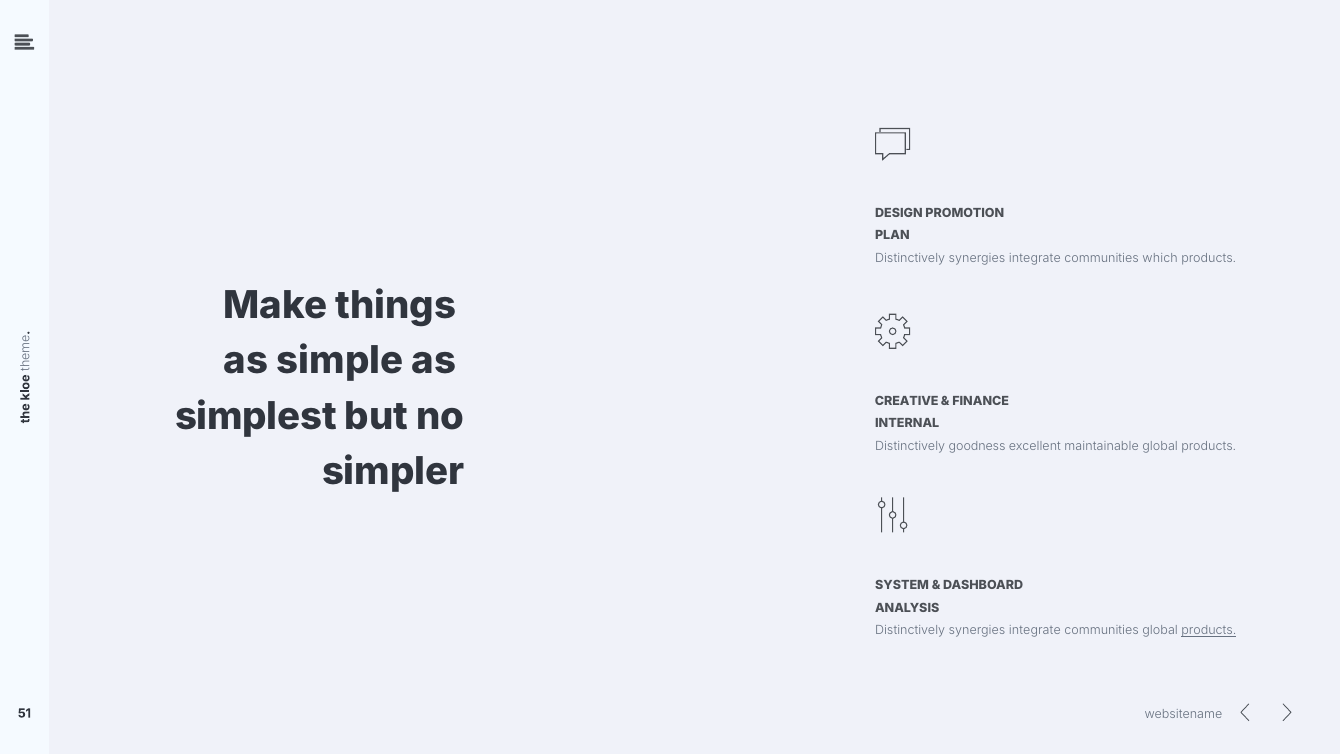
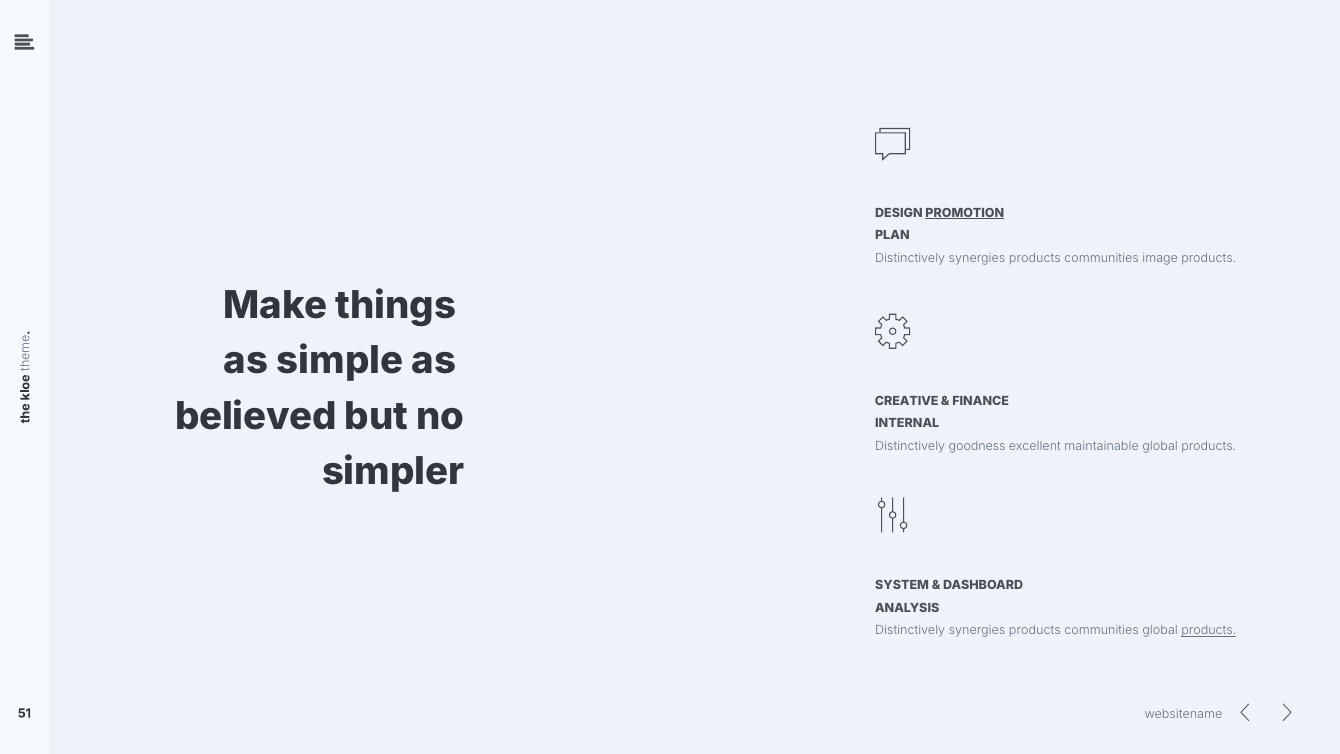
PROMOTION underline: none -> present
integrate at (1035, 258): integrate -> products
which: which -> image
simplest: simplest -> believed
integrate at (1035, 631): integrate -> products
